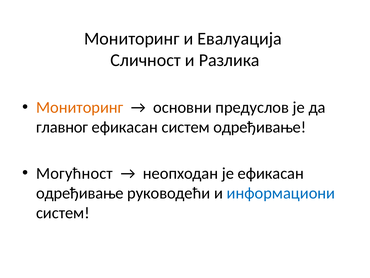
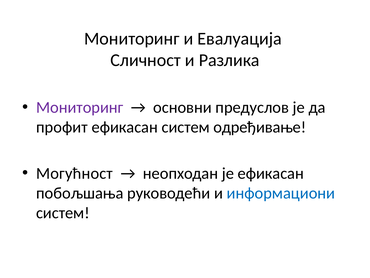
Мониторинг at (80, 107) colour: orange -> purple
главног: главног -> профит
одређивање at (80, 193): одређивање -> побољшања
